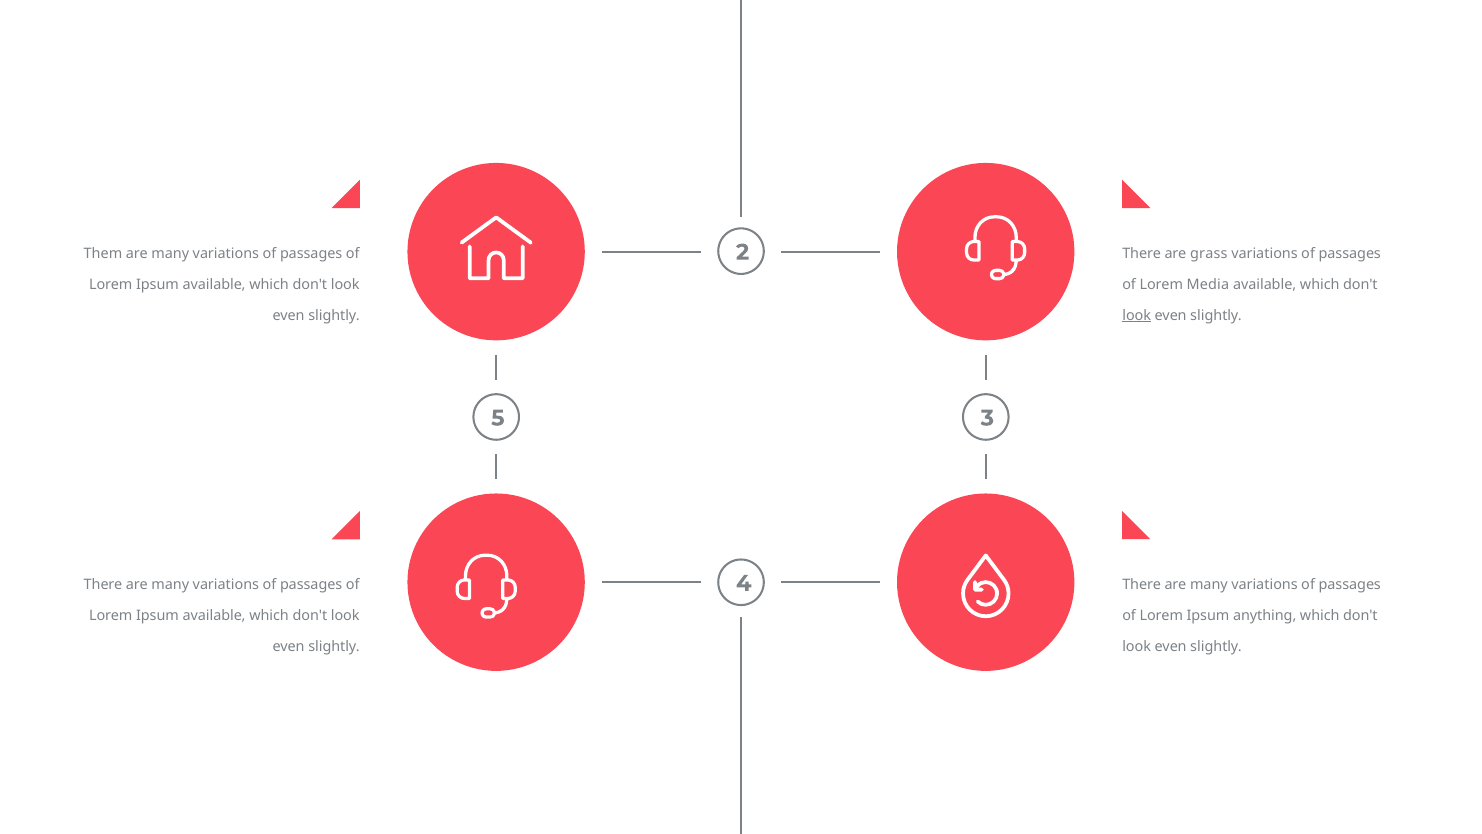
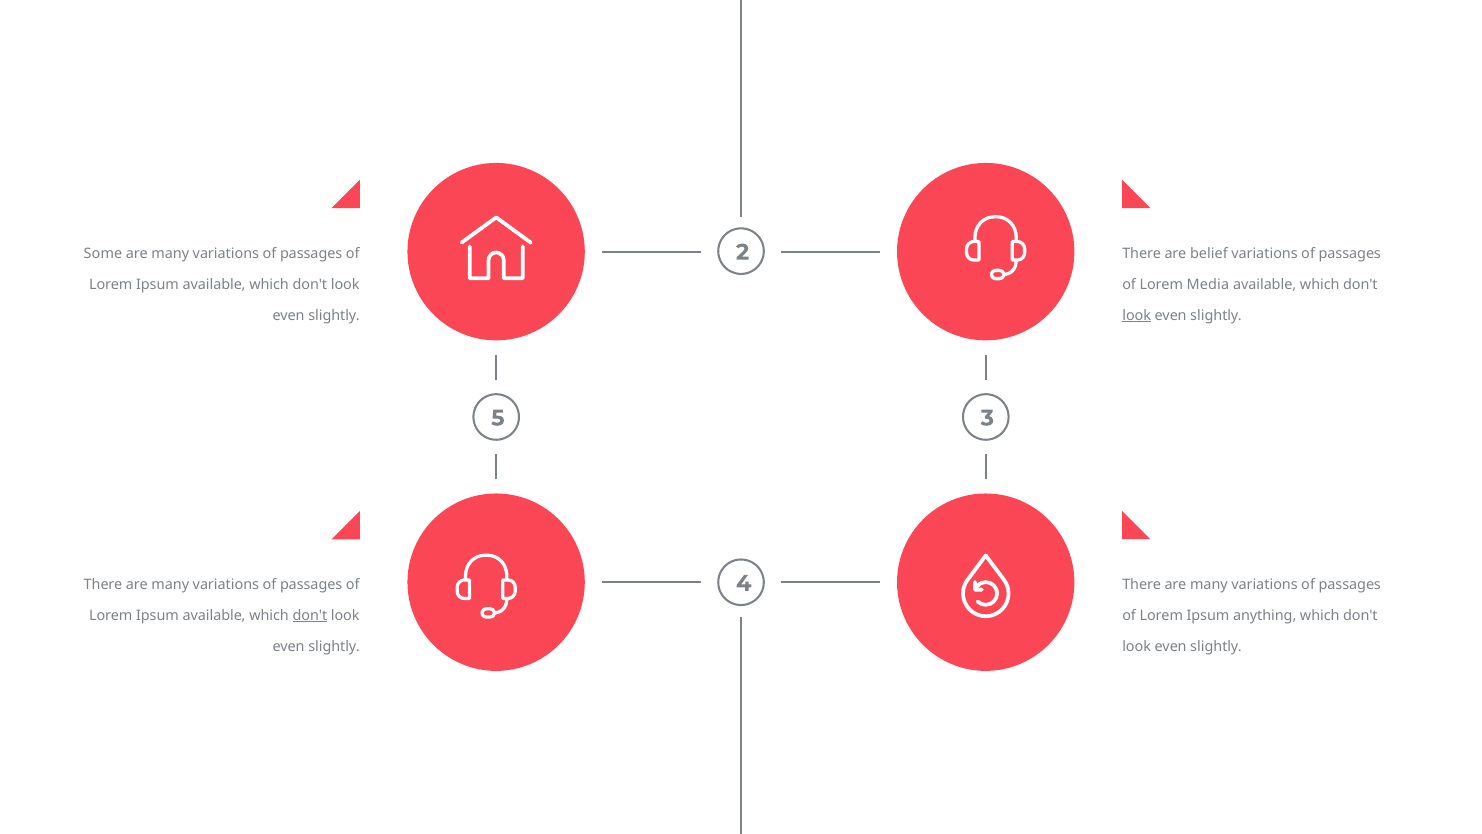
Them: Them -> Some
grass: grass -> belief
don't at (310, 615) underline: none -> present
